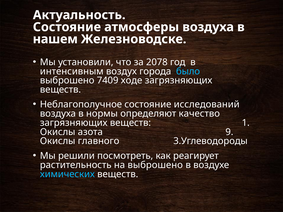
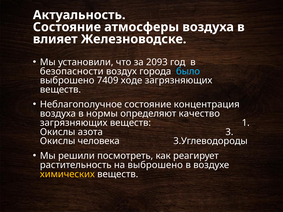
нашем: нашем -> влияет
2078: 2078 -> 2093
интенсивным: интенсивным -> безопасности
исследований: исследований -> концентрация
9: 9 -> 3
главного: главного -> человека
химических colour: light blue -> yellow
